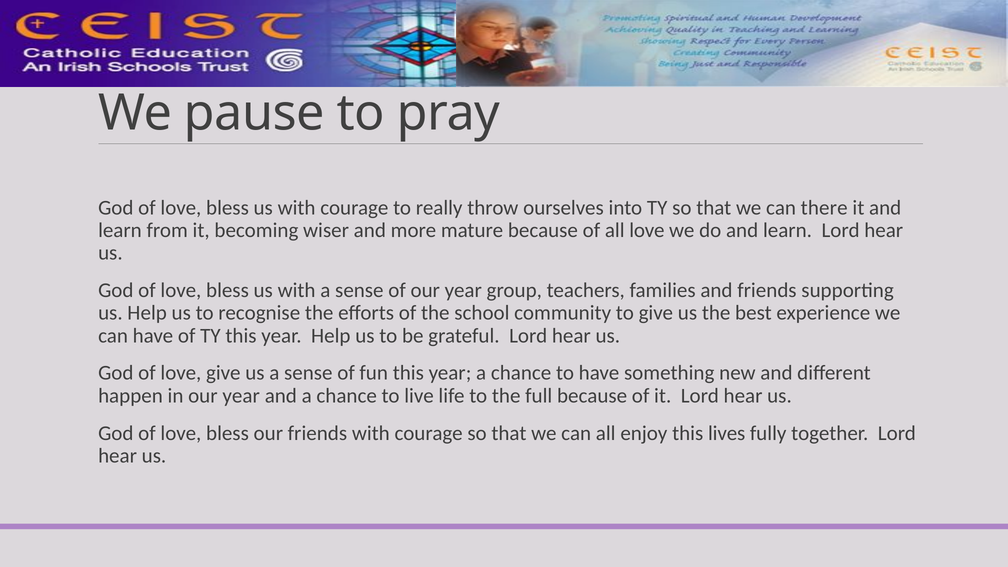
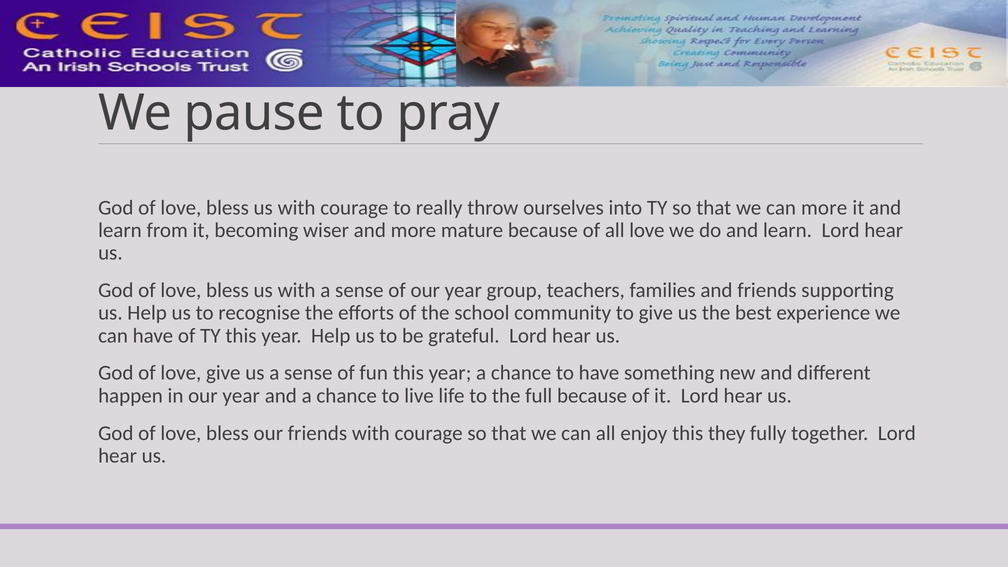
can there: there -> more
lives: lives -> they
